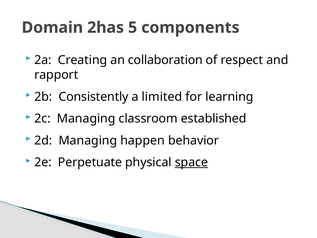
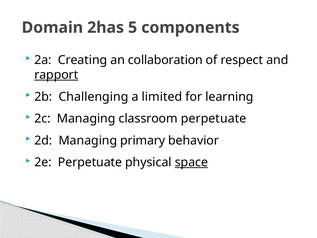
rapport underline: none -> present
Consistently: Consistently -> Challenging
classroom established: established -> perpetuate
happen: happen -> primary
